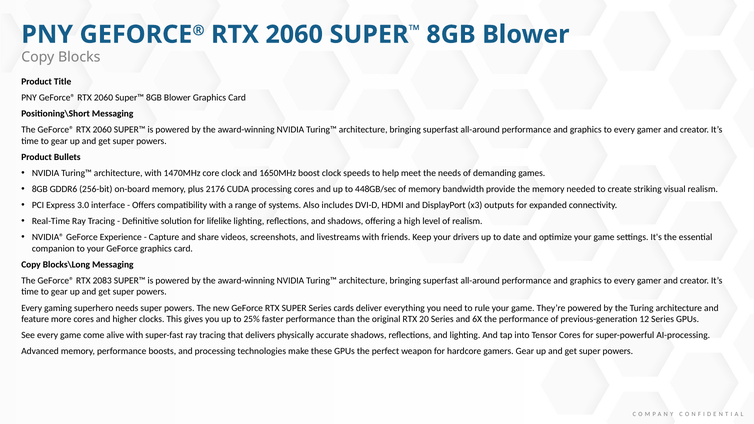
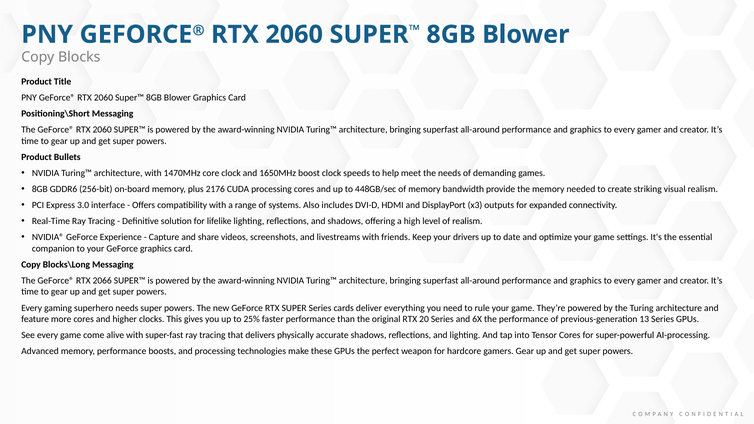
2083: 2083 -> 2066
12: 12 -> 13
